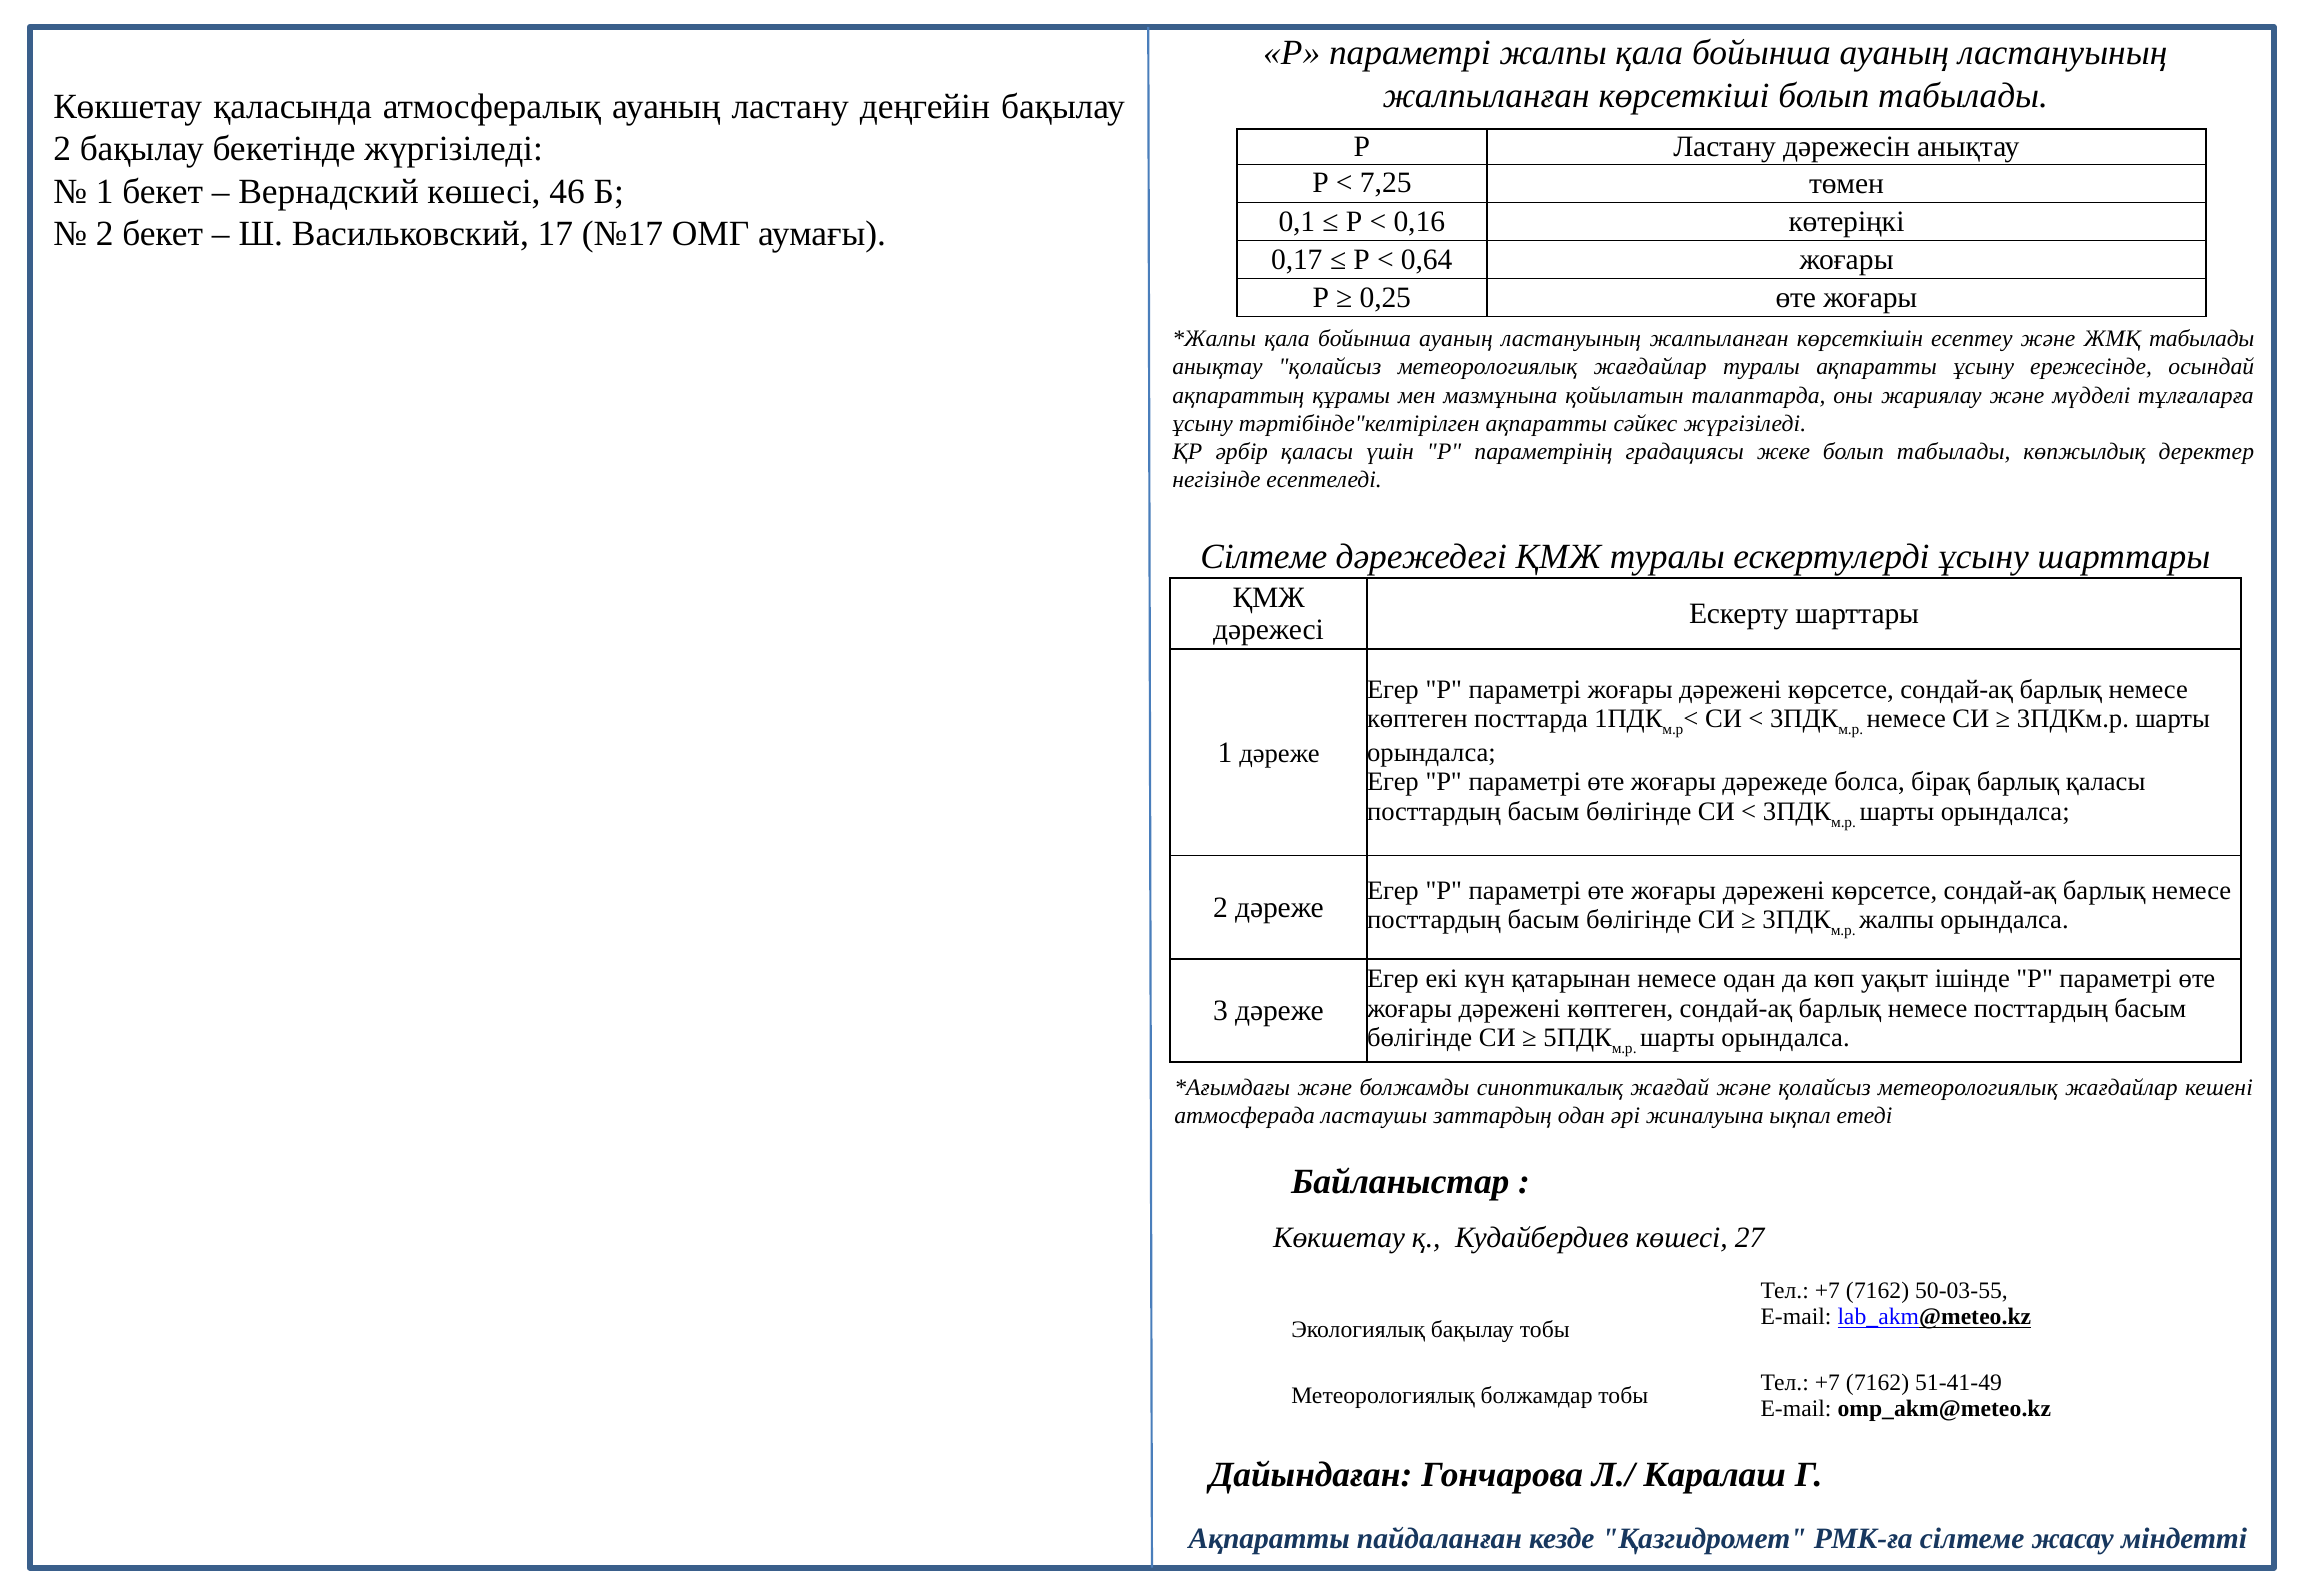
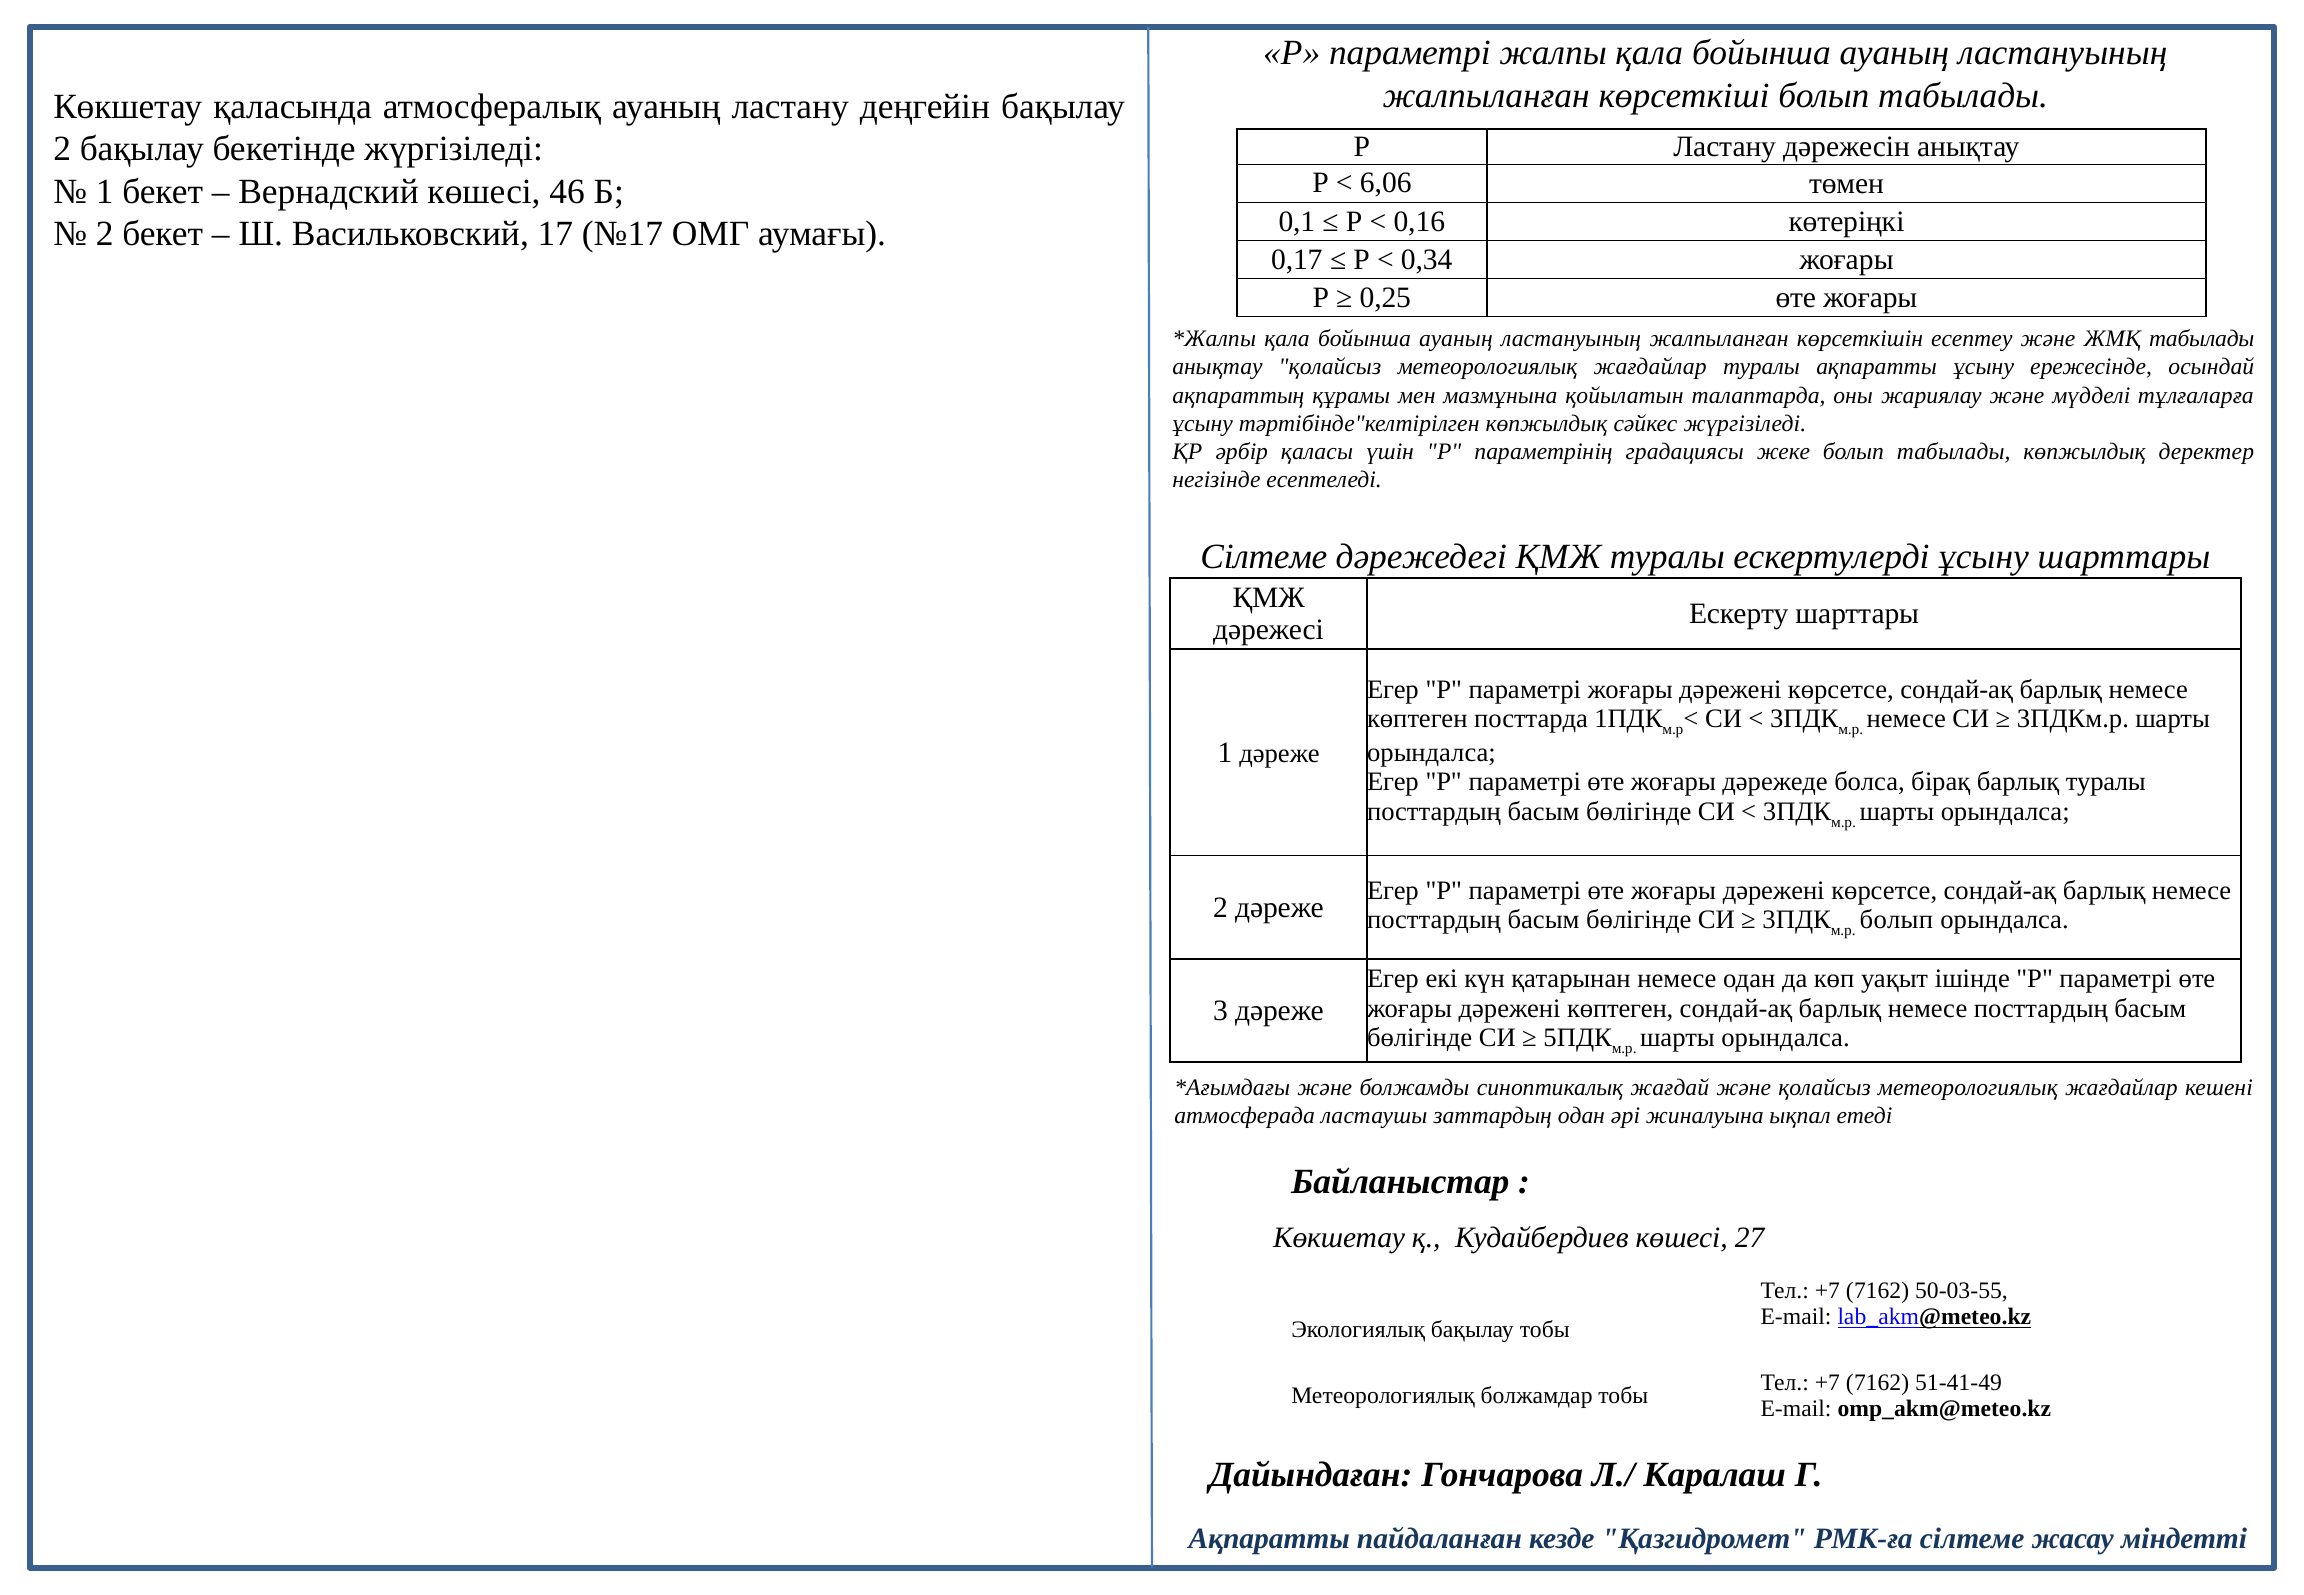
7,25: 7,25 -> 6,06
0,64: 0,64 -> 0,34
тәртібінде"келтірілген ақпаратты: ақпаратты -> көпжылдық
барлық қаласы: қаласы -> туралы
жалпы at (1897, 920): жалпы -> болып
